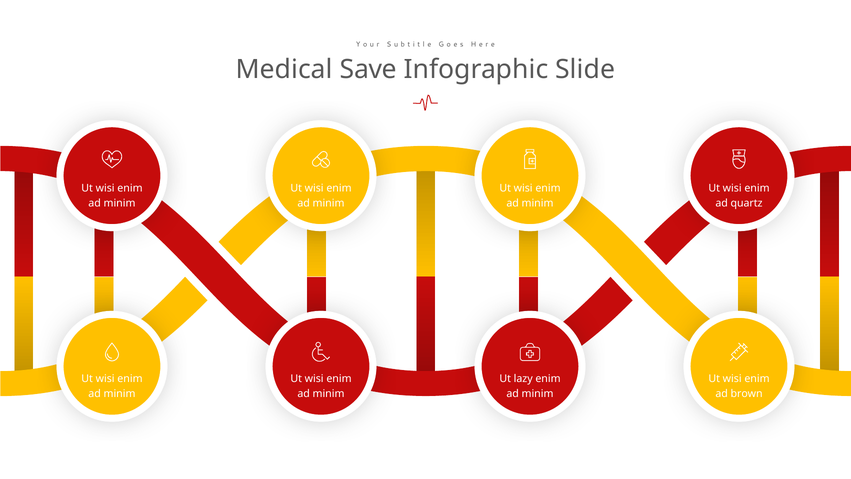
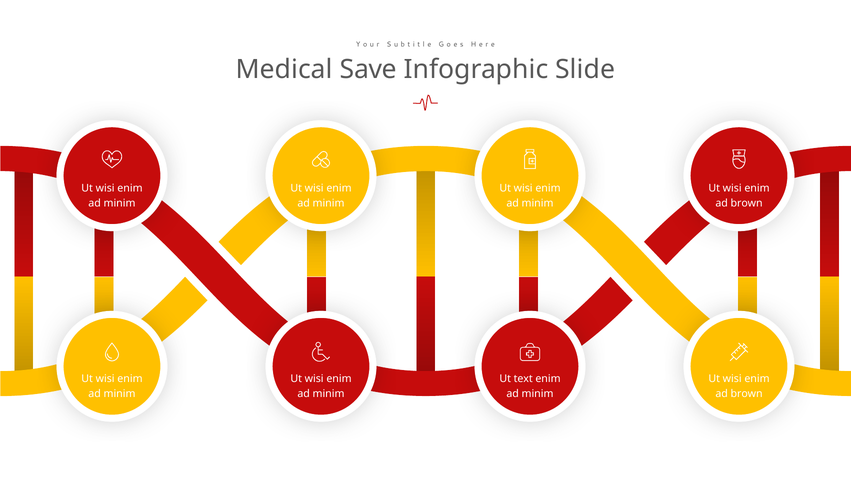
quartz at (747, 203): quartz -> brown
lazy: lazy -> text
